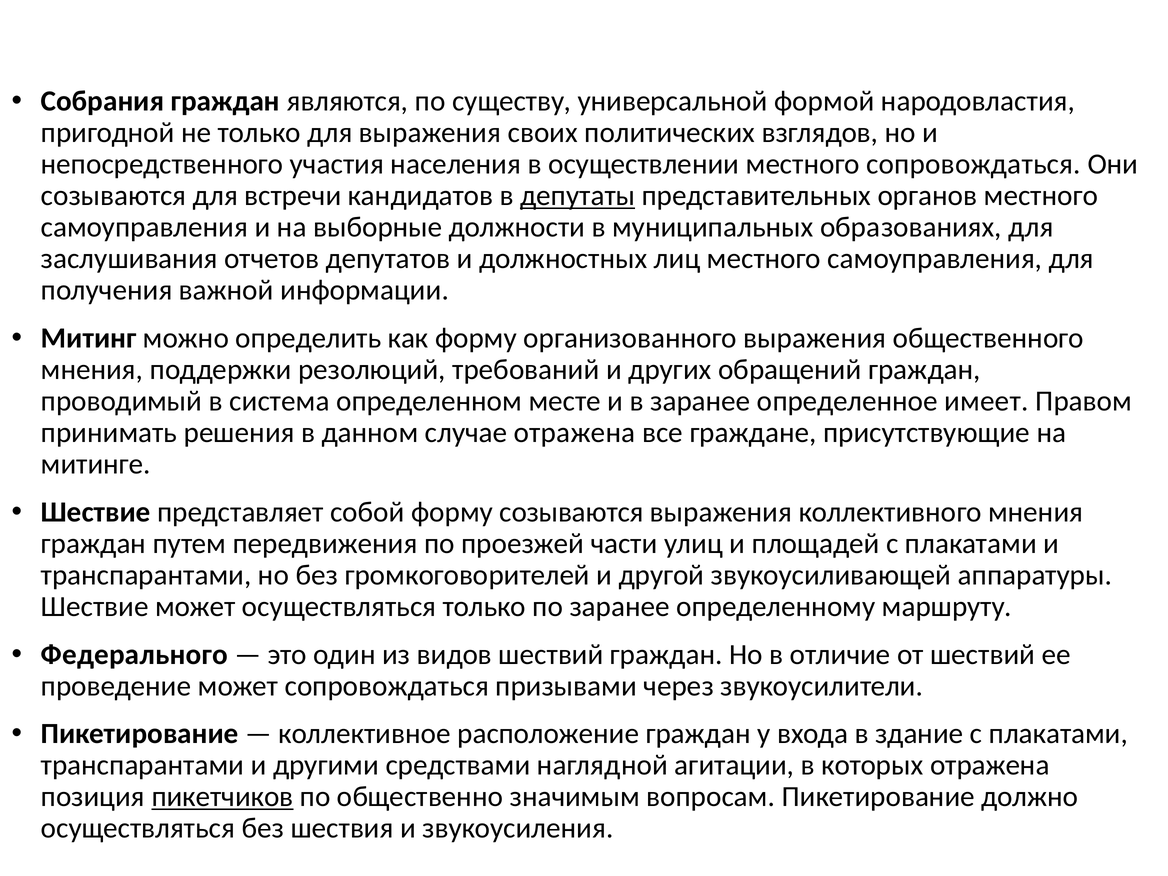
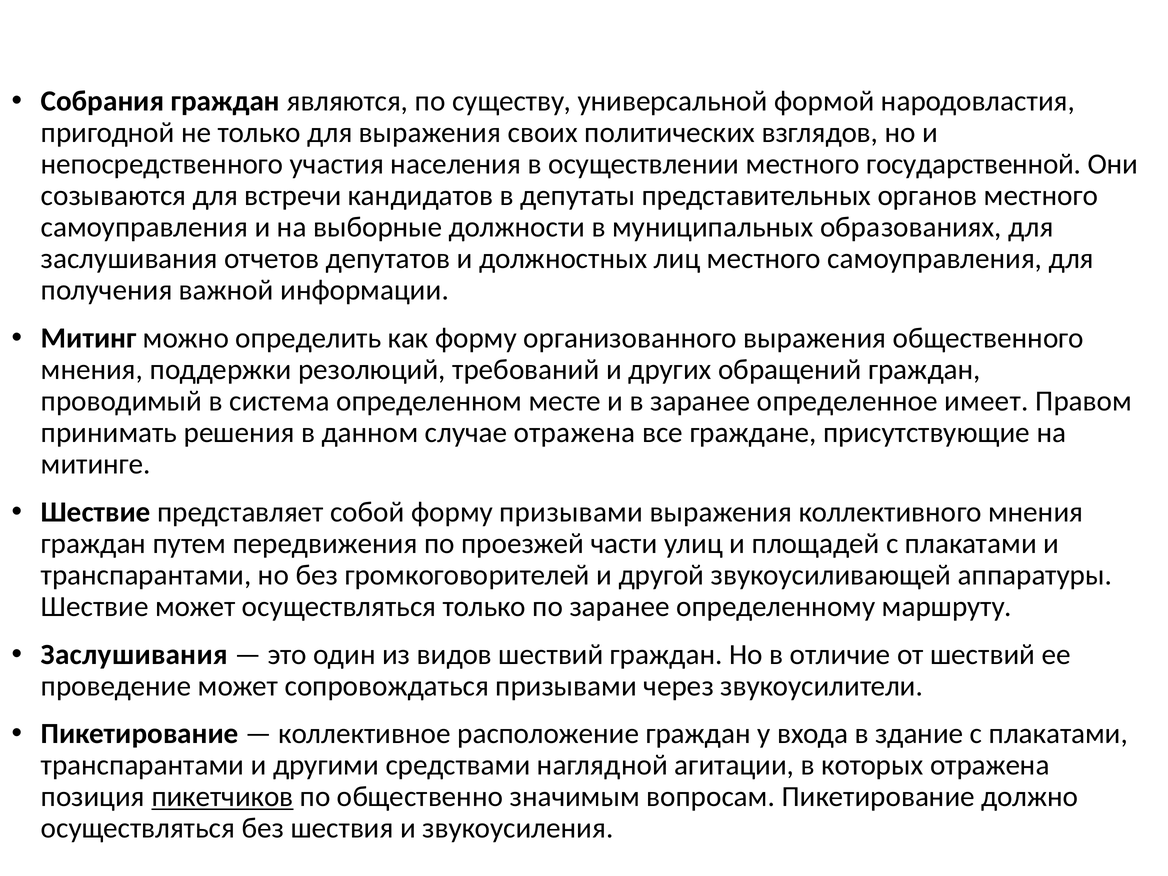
местного сопровождаться: сопровождаться -> государственной
депутаты underline: present -> none
форму созываются: созываются -> призывами
Федерального at (134, 654): Федерального -> Заслушивания
